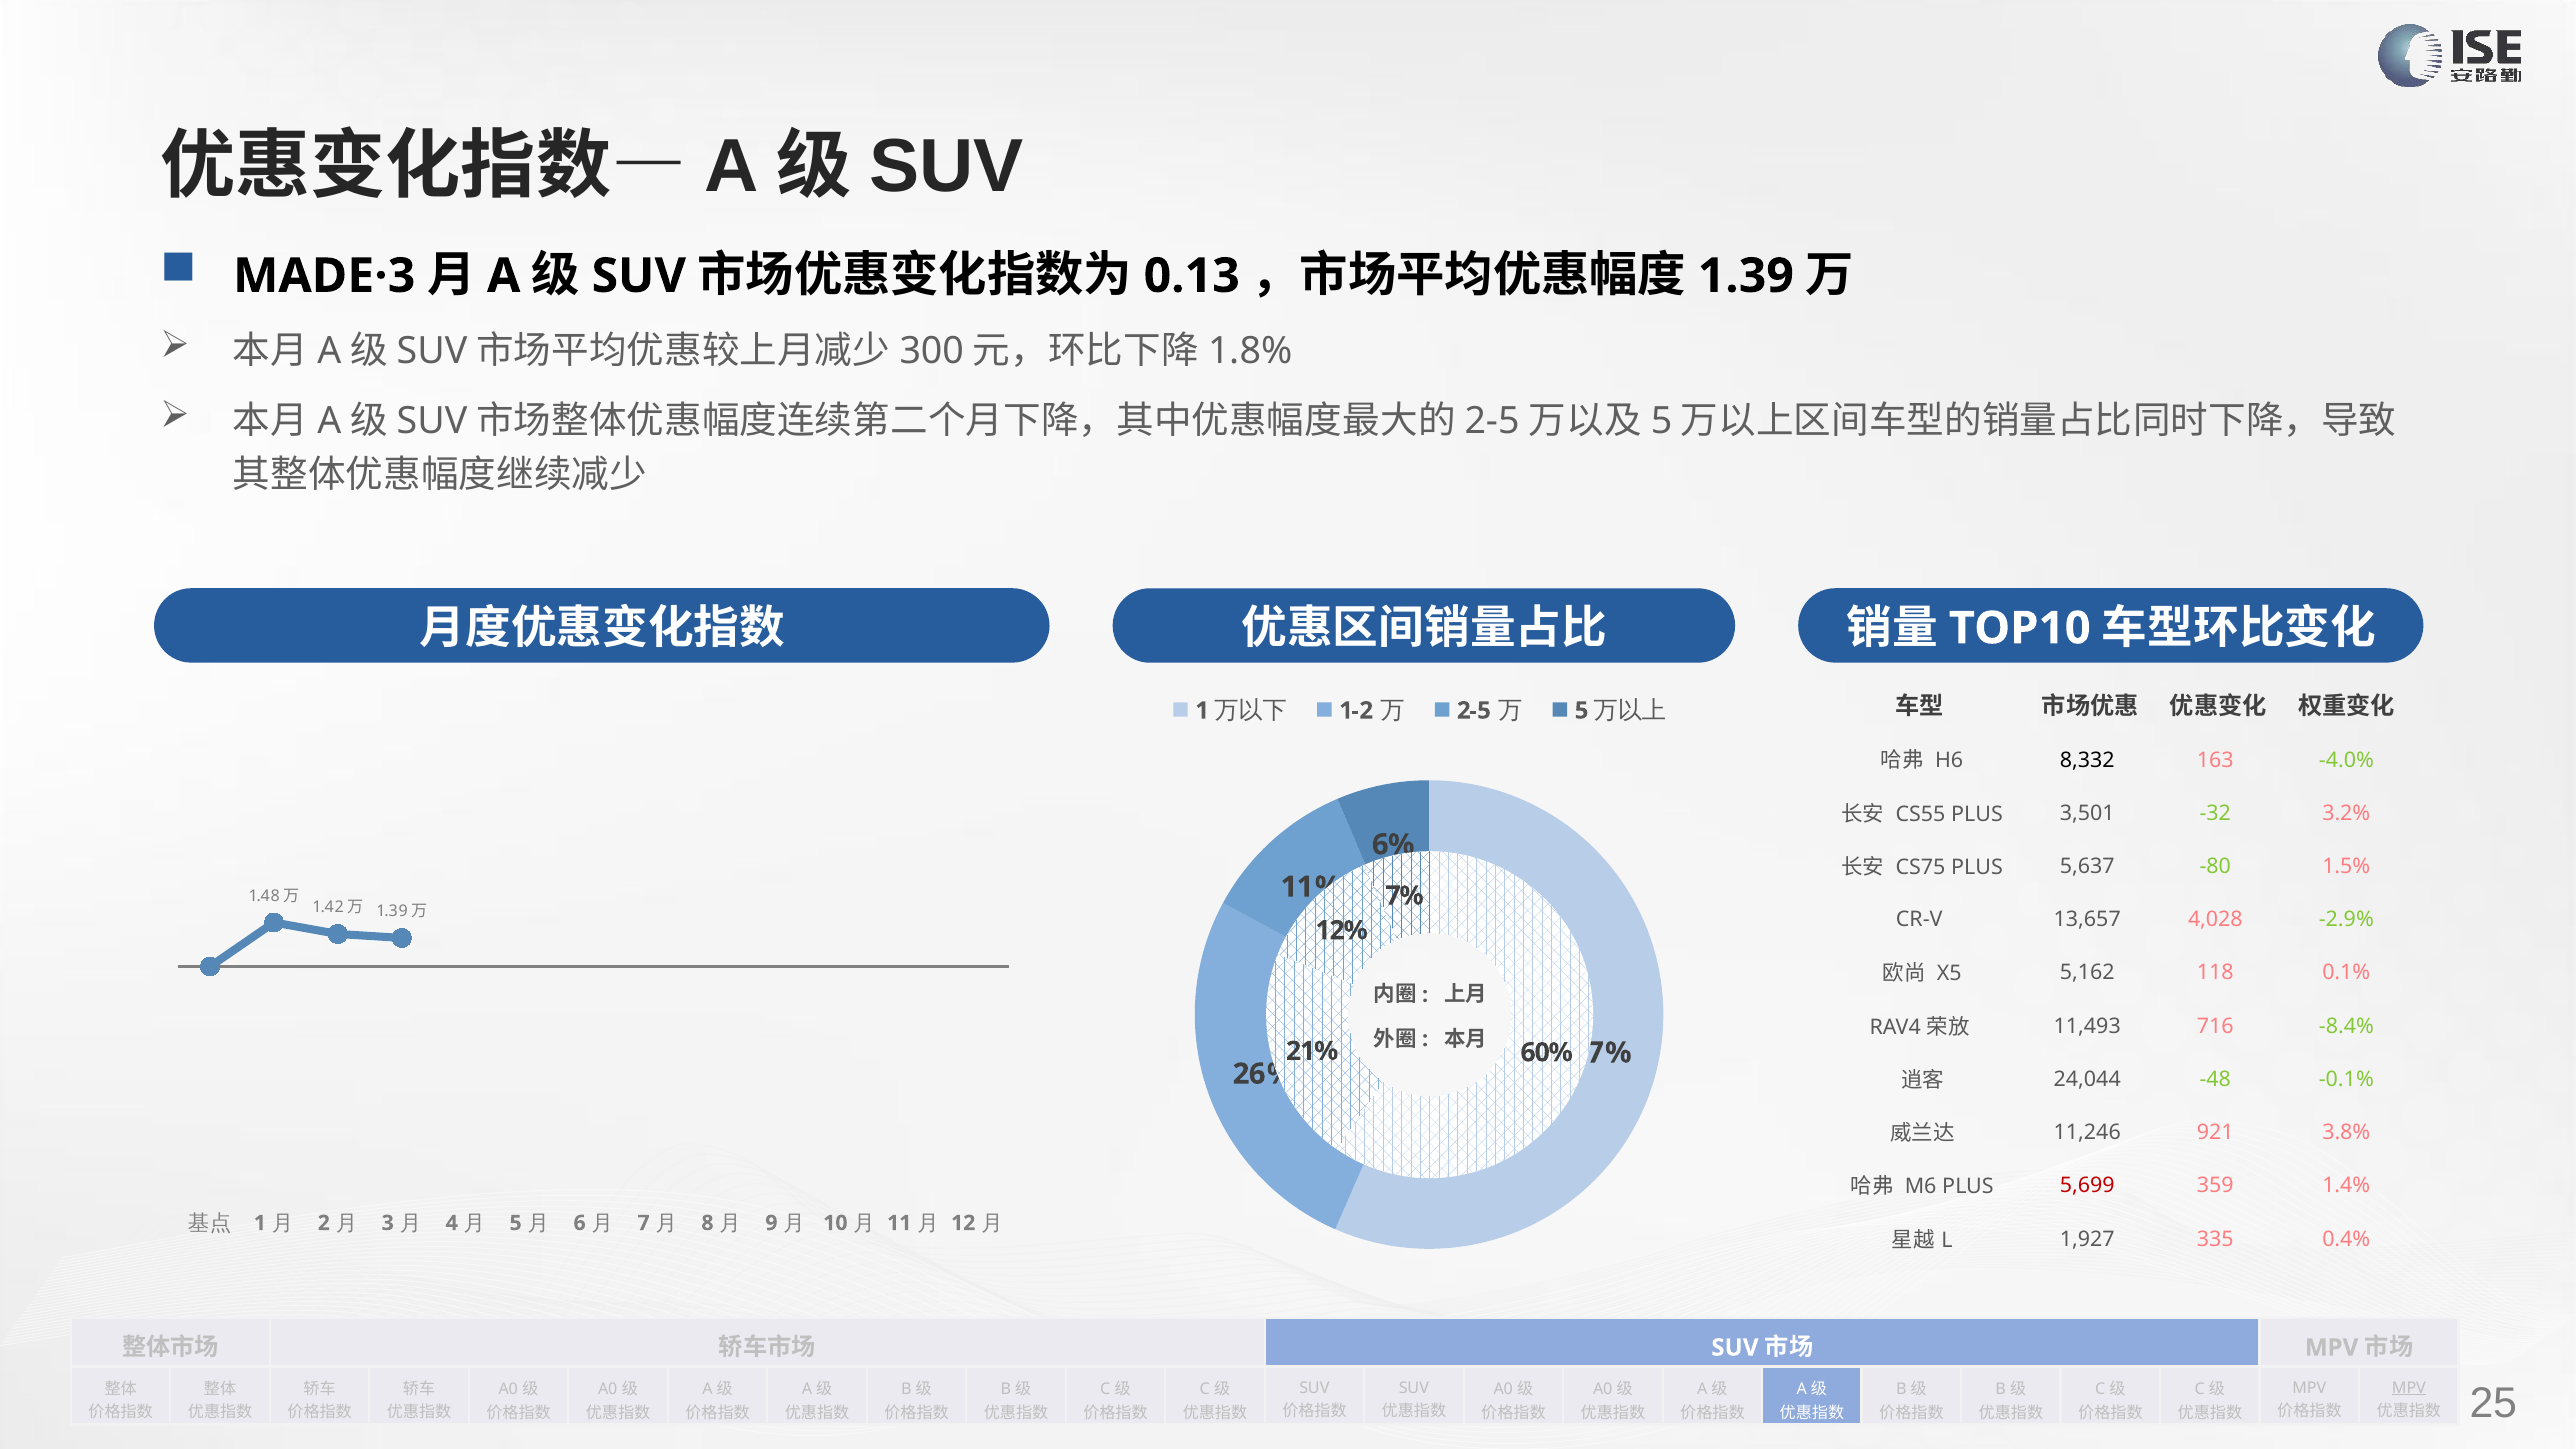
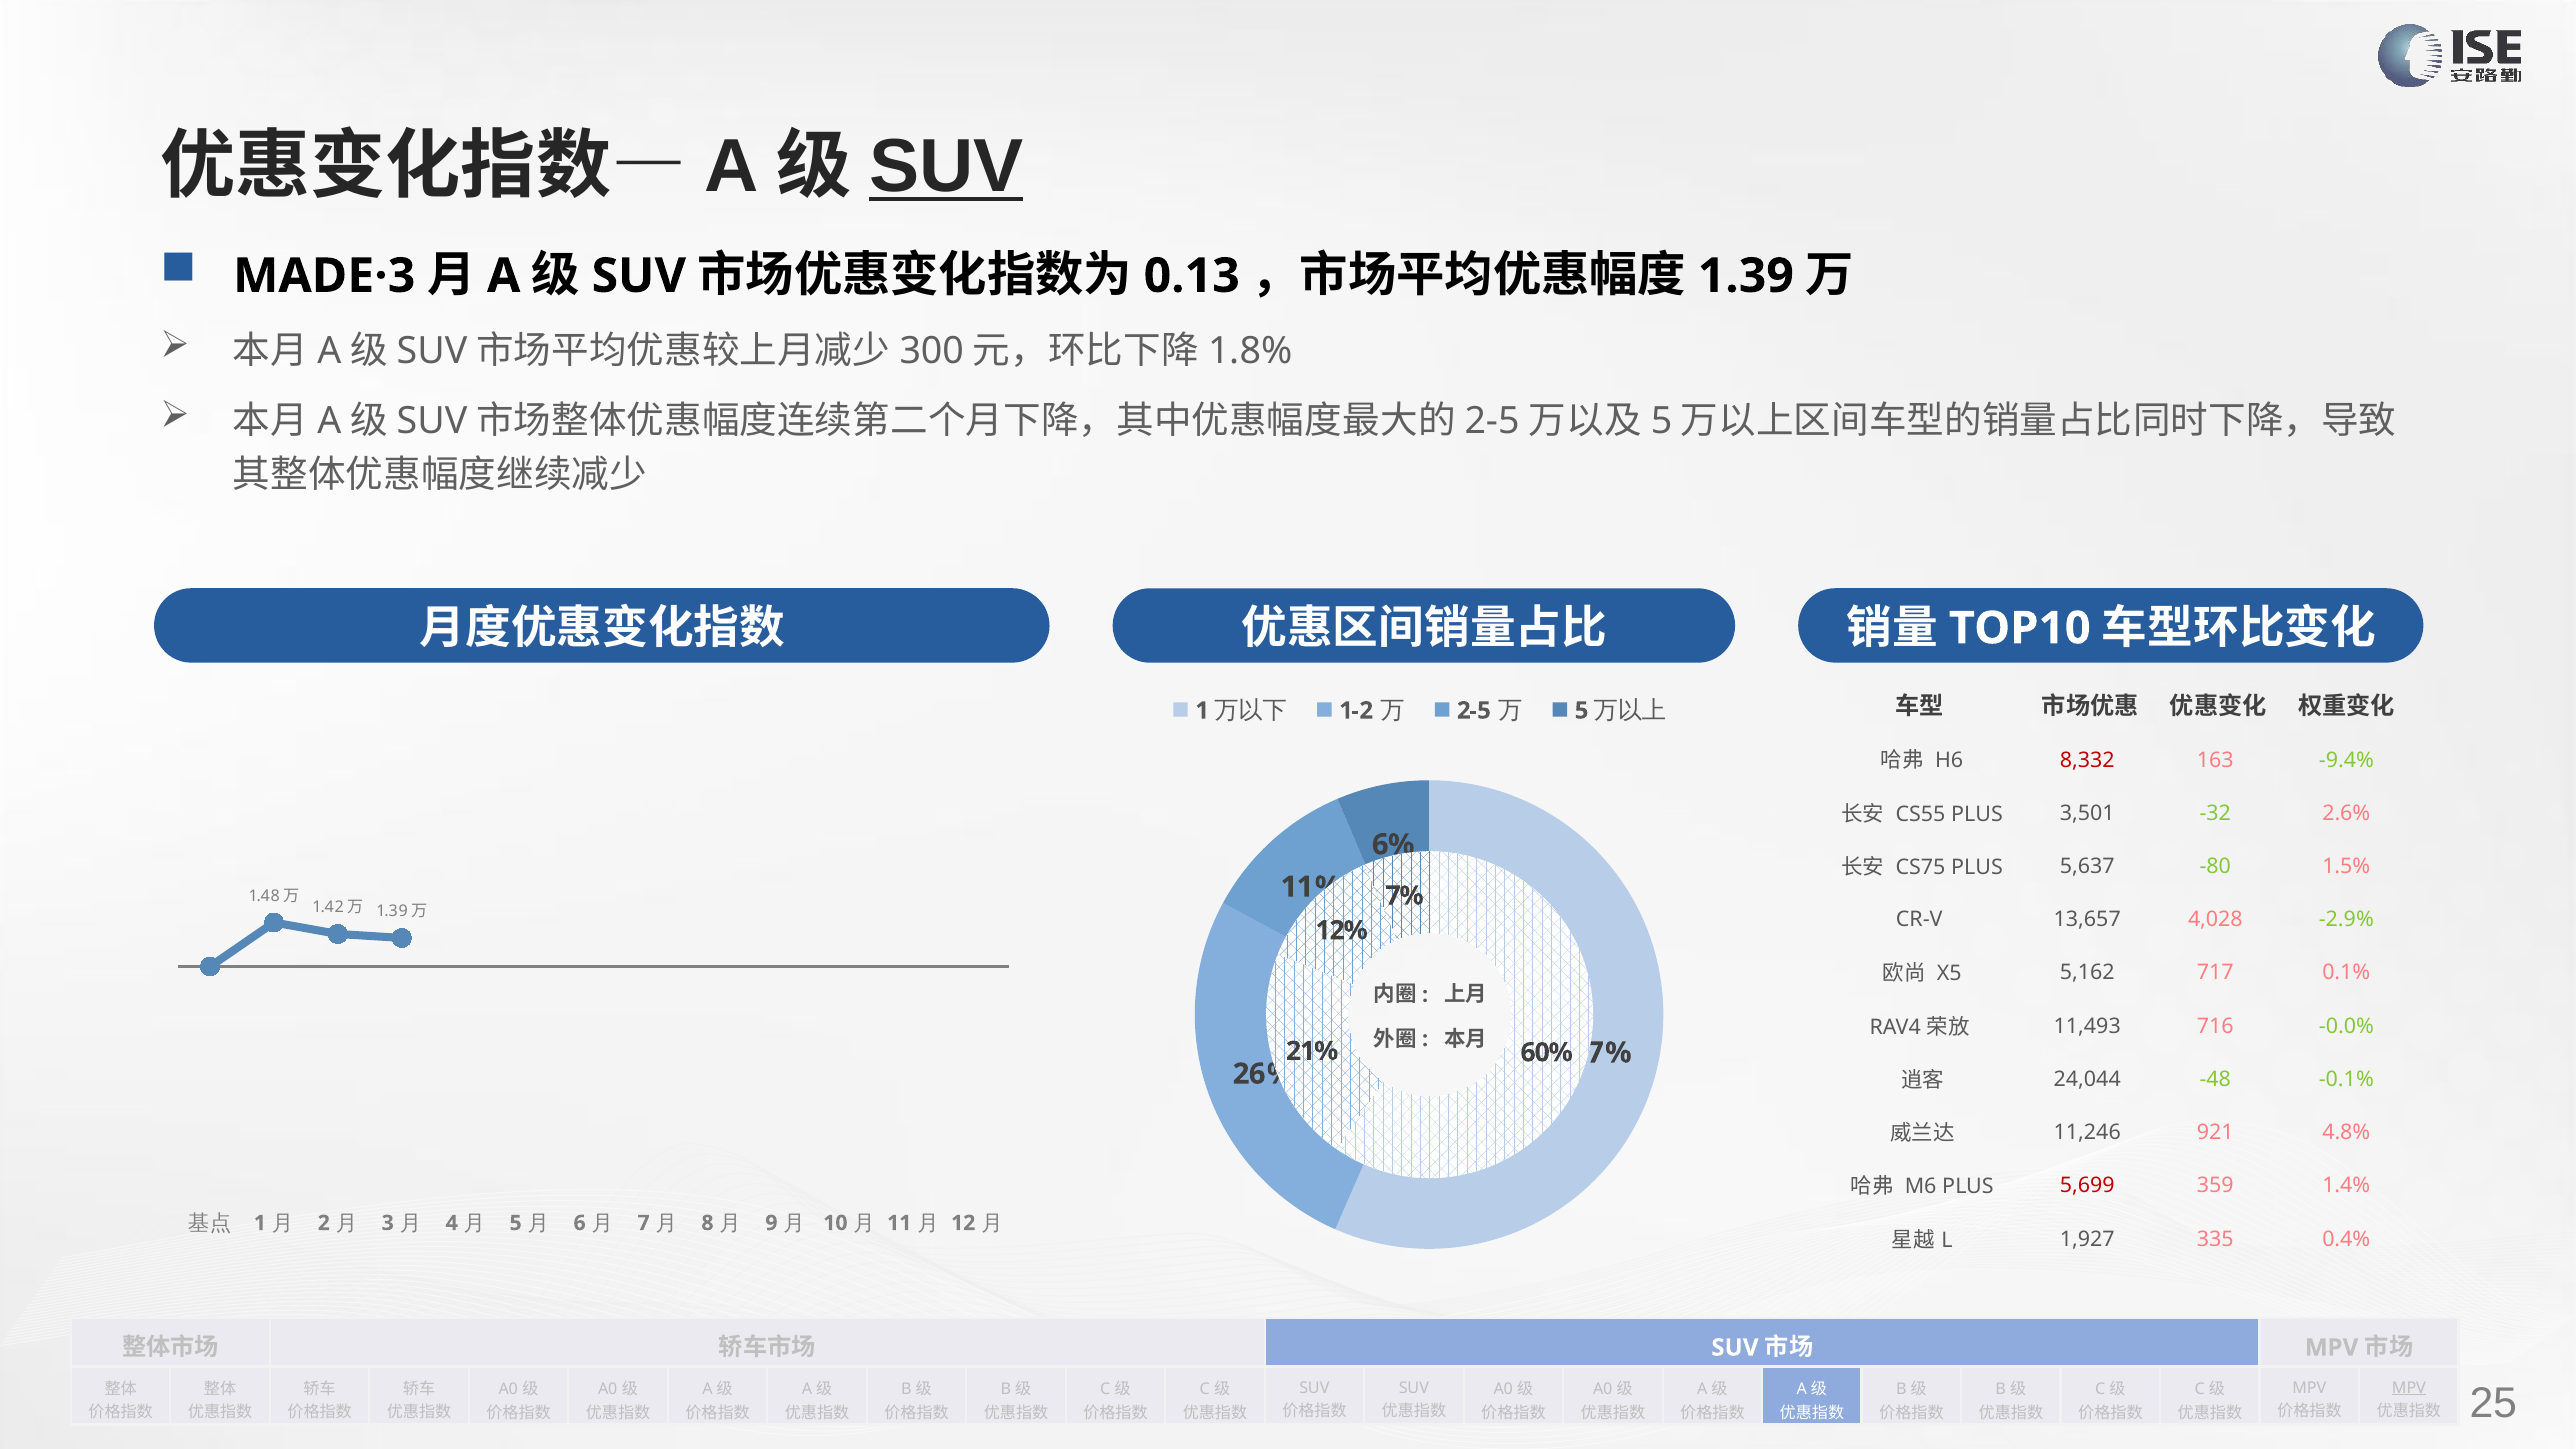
SUV at (946, 167) underline: none -> present
8,332 colour: black -> red
-4.0%: -4.0% -> -9.4%
3.2%: 3.2% -> 2.6%
118: 118 -> 717
-8.4%: -8.4% -> -0.0%
3.8%: 3.8% -> 4.8%
